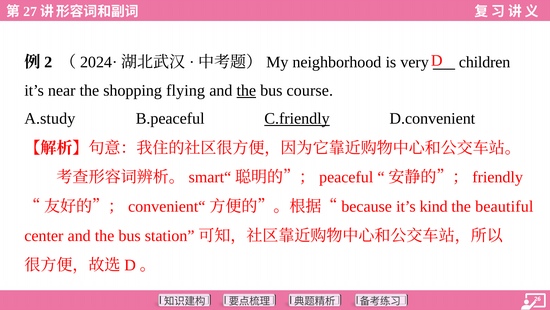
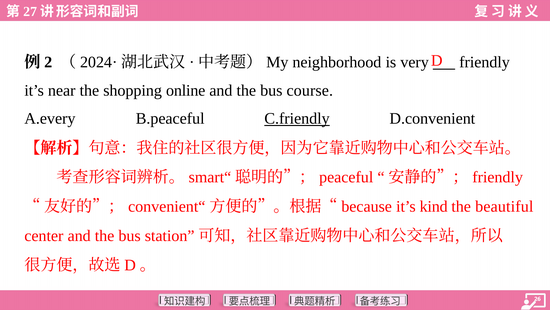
children: children -> friendly
flying: flying -> online
the at (246, 90) underline: present -> none
A.study: A.study -> A.every
